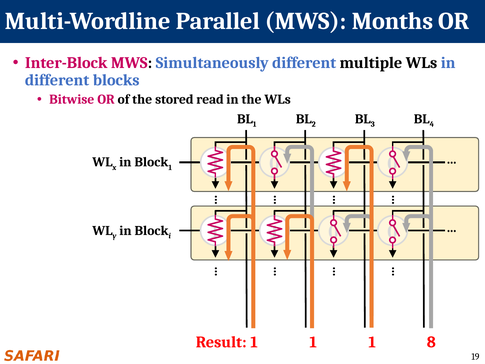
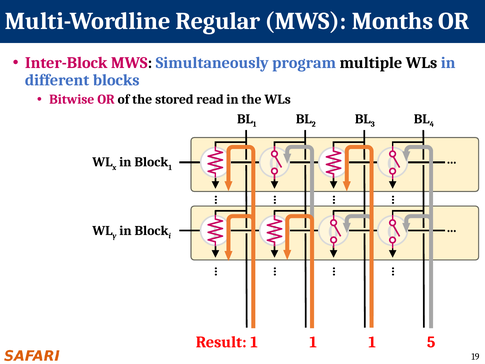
Parallel: Parallel -> Regular
Simultaneously different: different -> program
8: 8 -> 5
